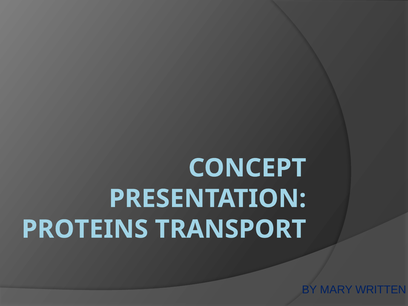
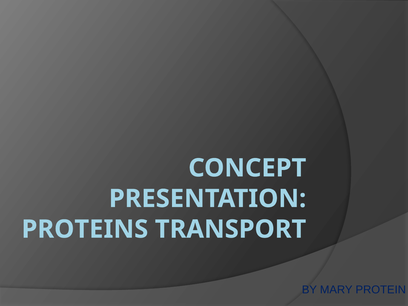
WRITTEN: WRITTEN -> PROTEIN
